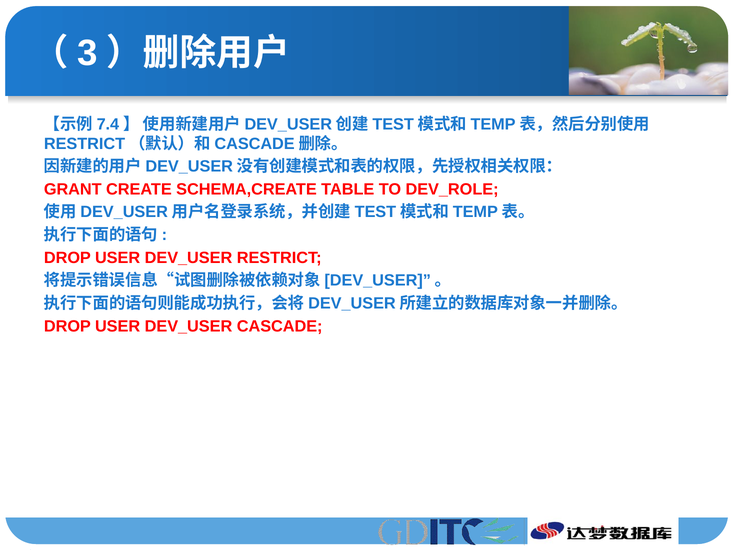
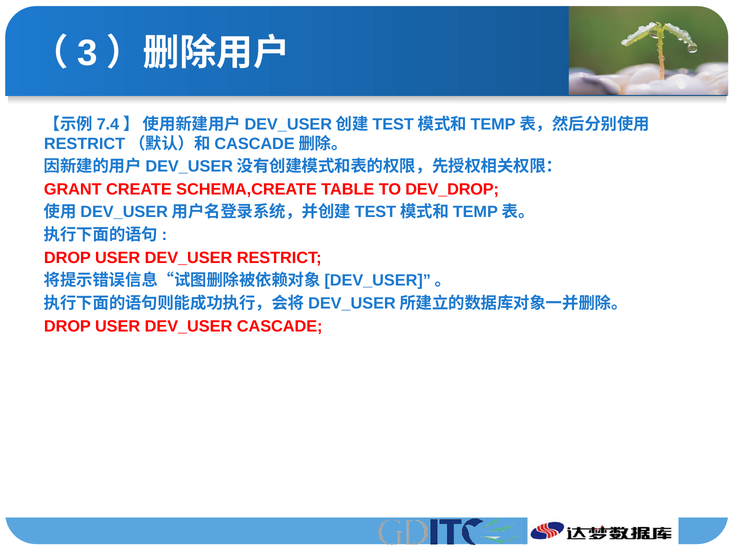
DEV_ROLE: DEV_ROLE -> DEV_DROP
